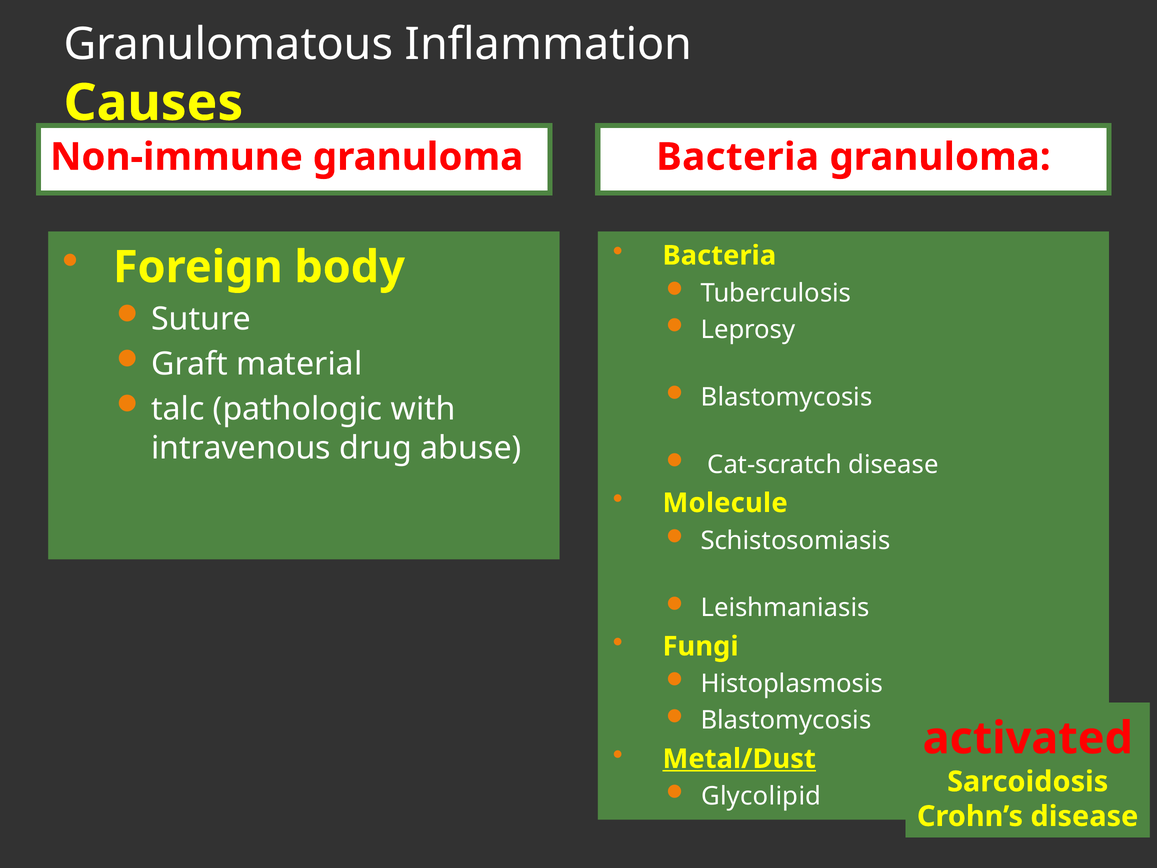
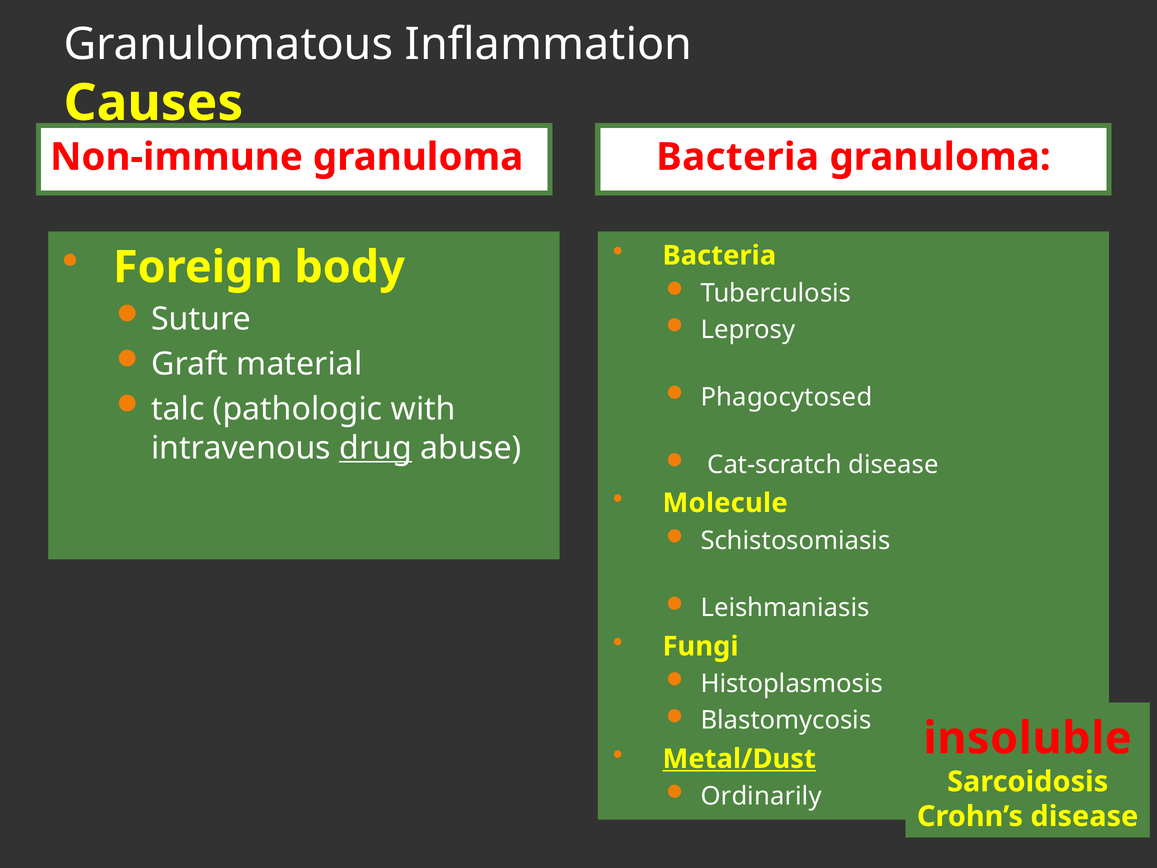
Blastomycosis at (787, 397): Blastomycosis -> Phagocytosed
drug underline: none -> present
activated: activated -> insoluble
Glycolipid: Glycolipid -> Ordinarily
